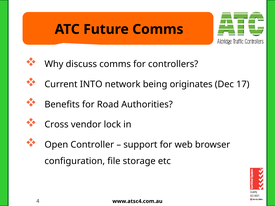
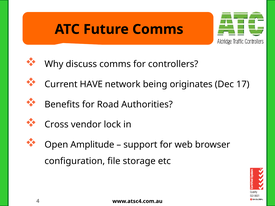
INTO: INTO -> HAVE
Controller: Controller -> Amplitude
